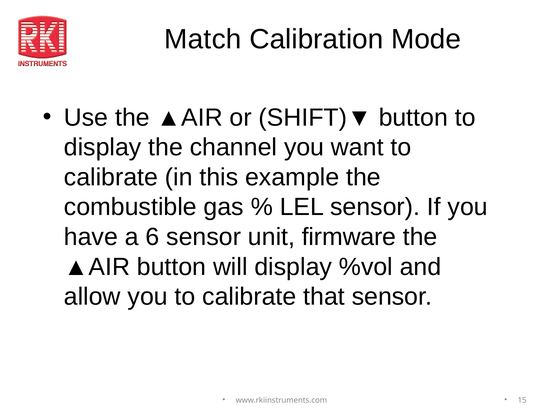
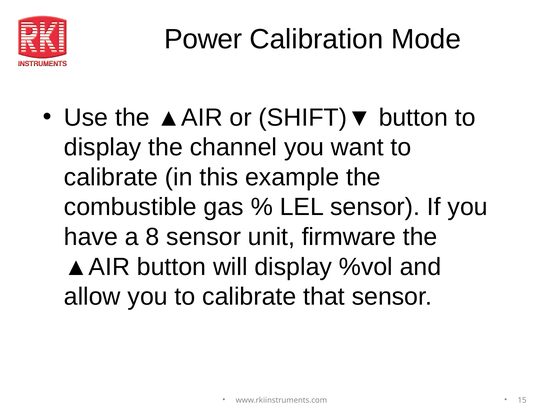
Match: Match -> Power
6: 6 -> 8
